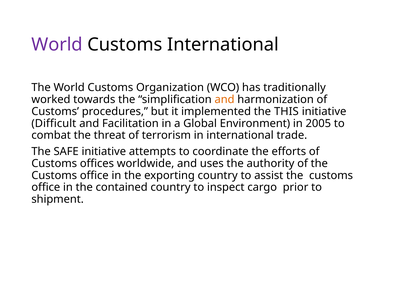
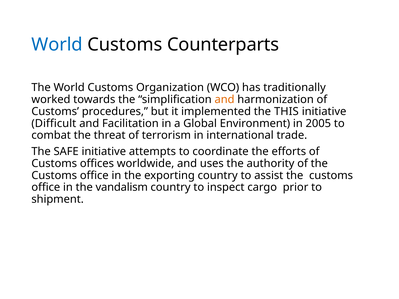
World at (57, 45) colour: purple -> blue
Customs International: International -> Counterparts
contained: contained -> vandalism
